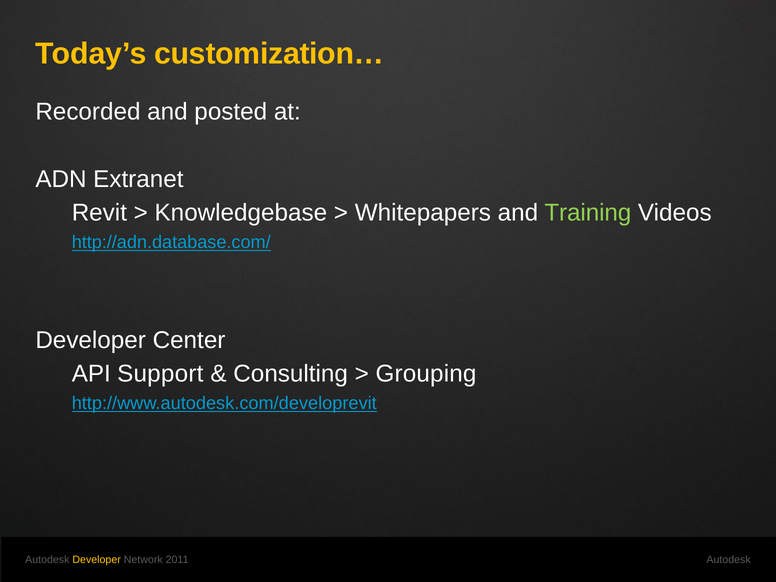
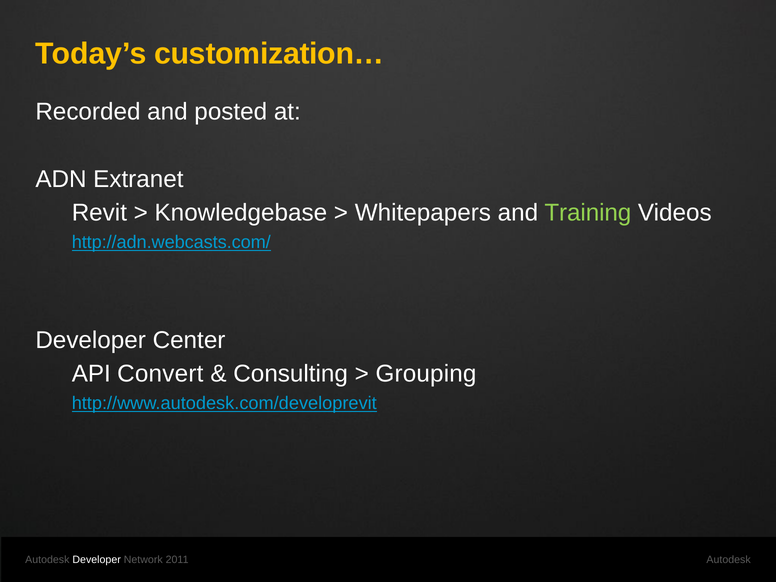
http://adn.database.com/: http://adn.database.com/ -> http://adn.webcasts.com/
Support: Support -> Convert
Developer at (97, 560) colour: yellow -> white
